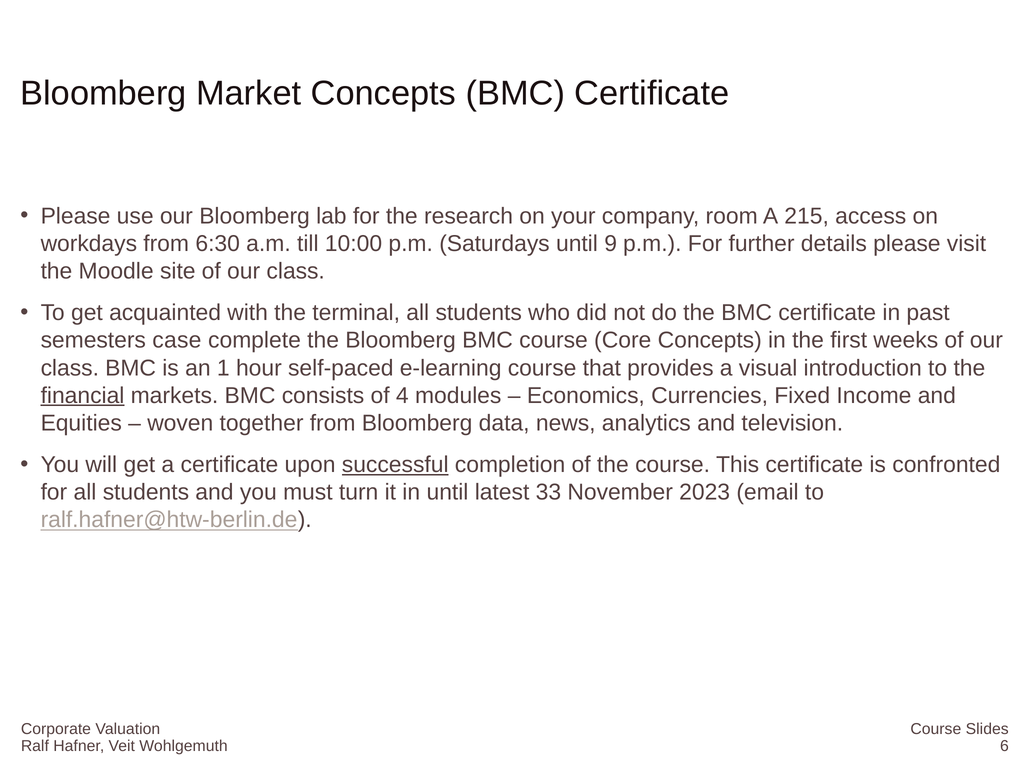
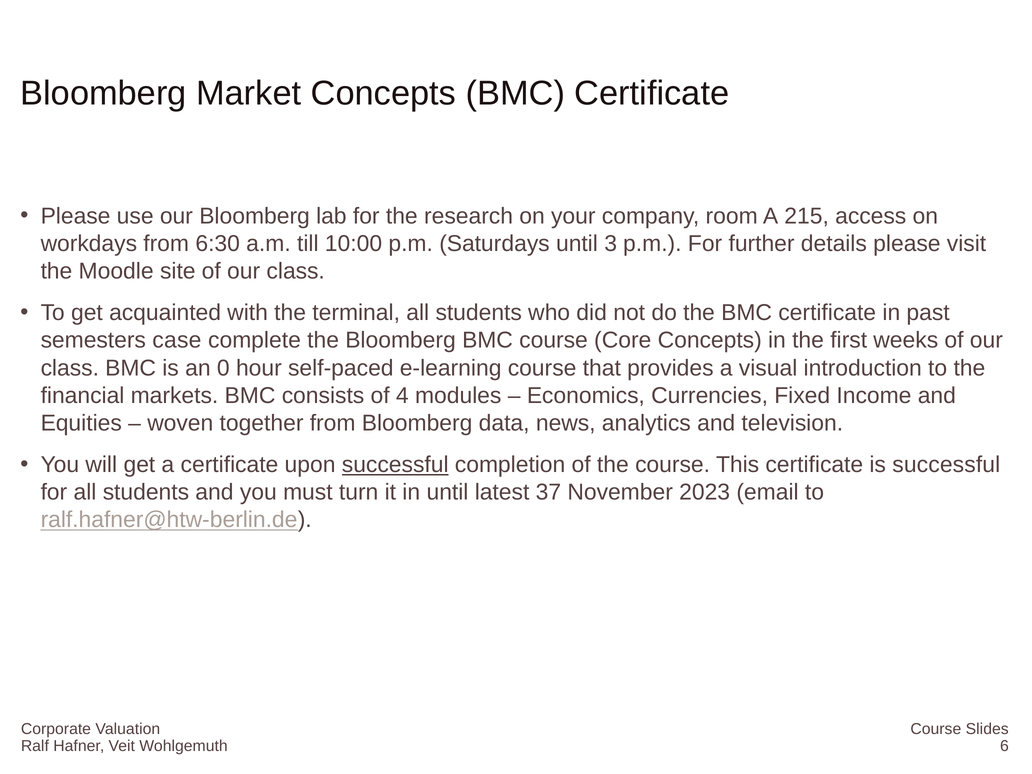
9: 9 -> 3
1: 1 -> 0
financial underline: present -> none
is confronted: confronted -> successful
33: 33 -> 37
